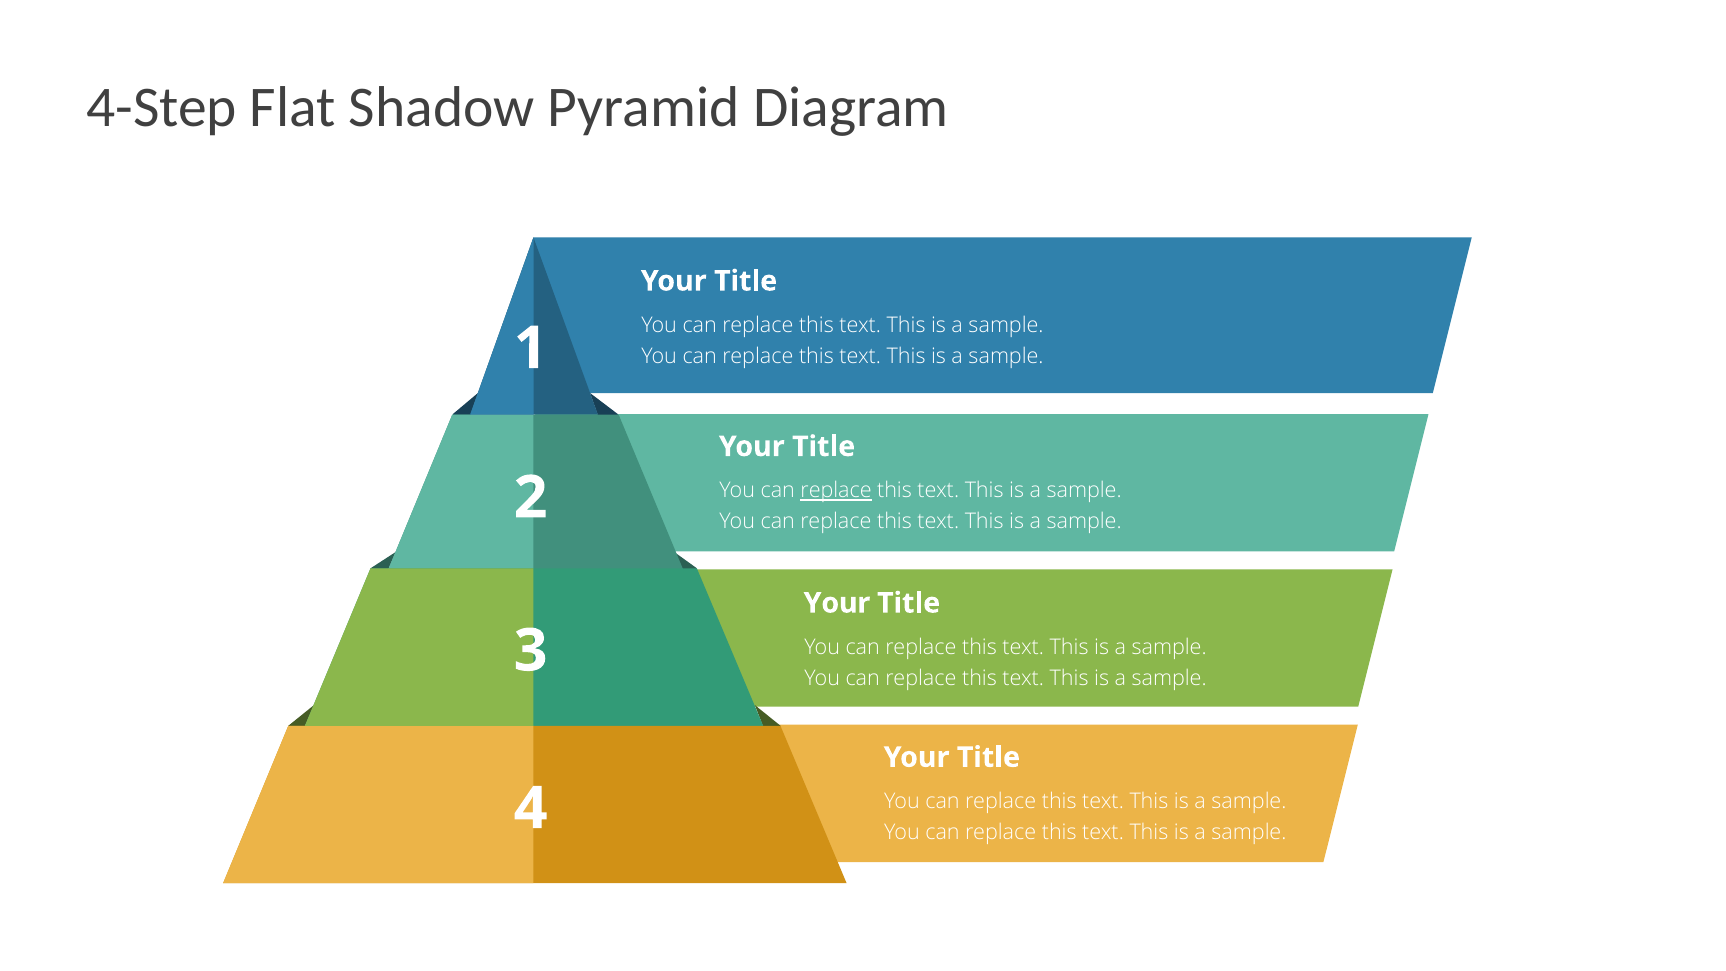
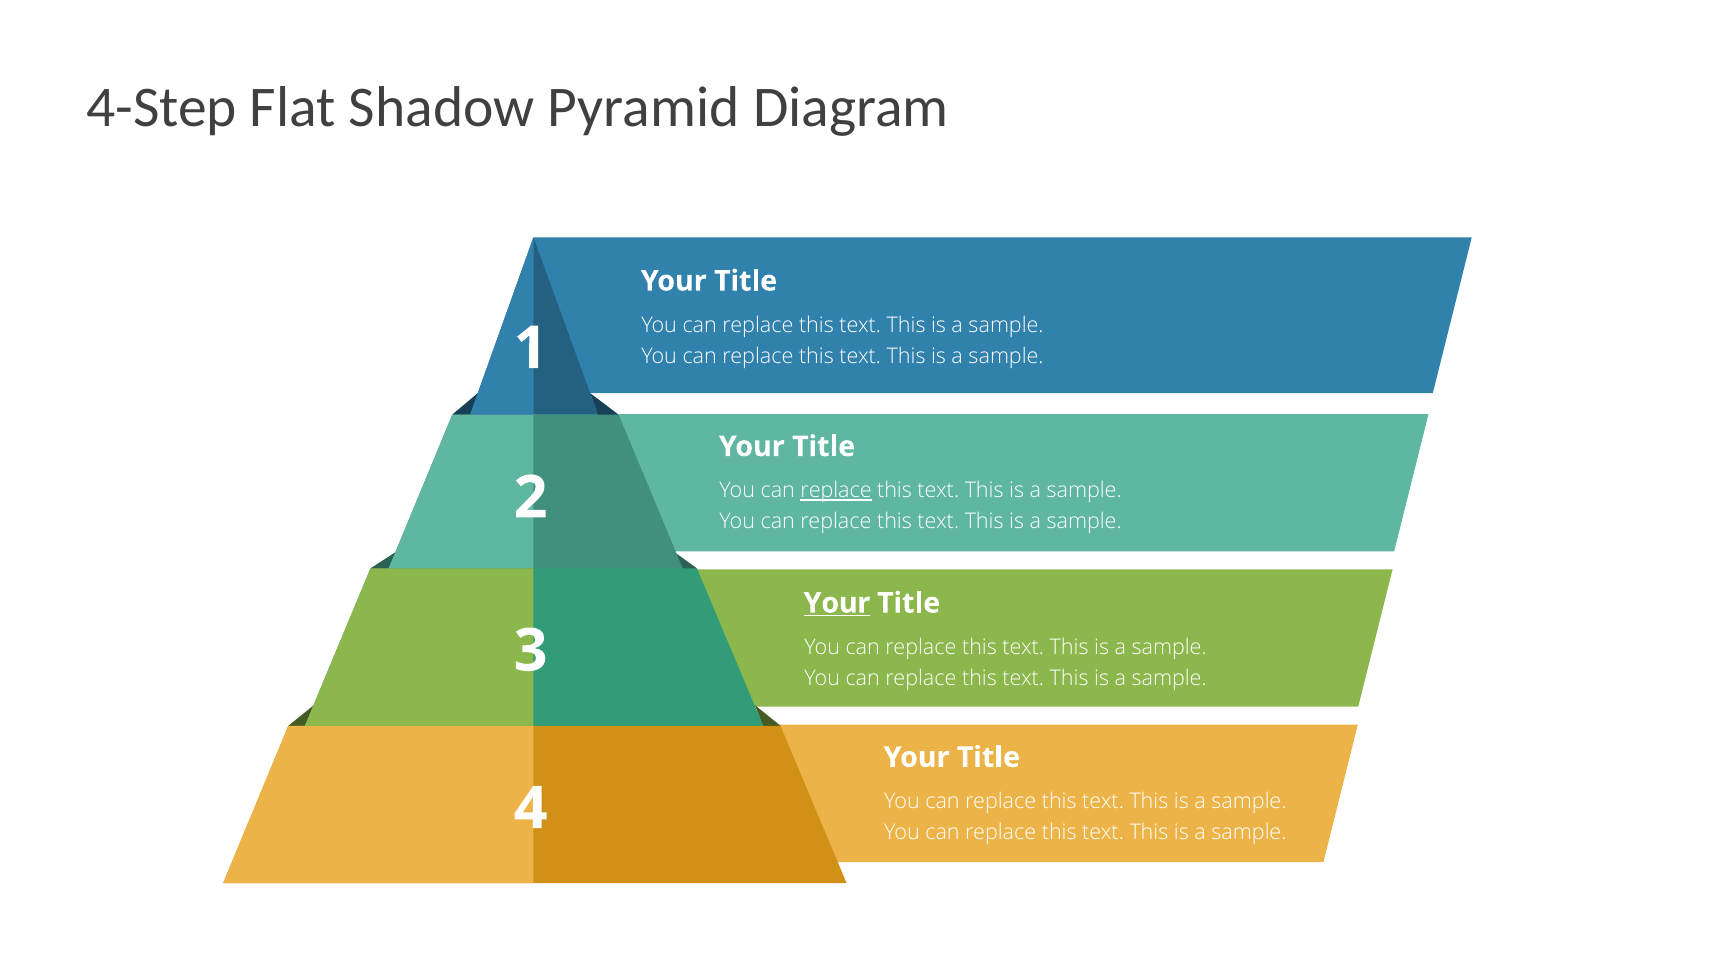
Your at (837, 603) underline: none -> present
